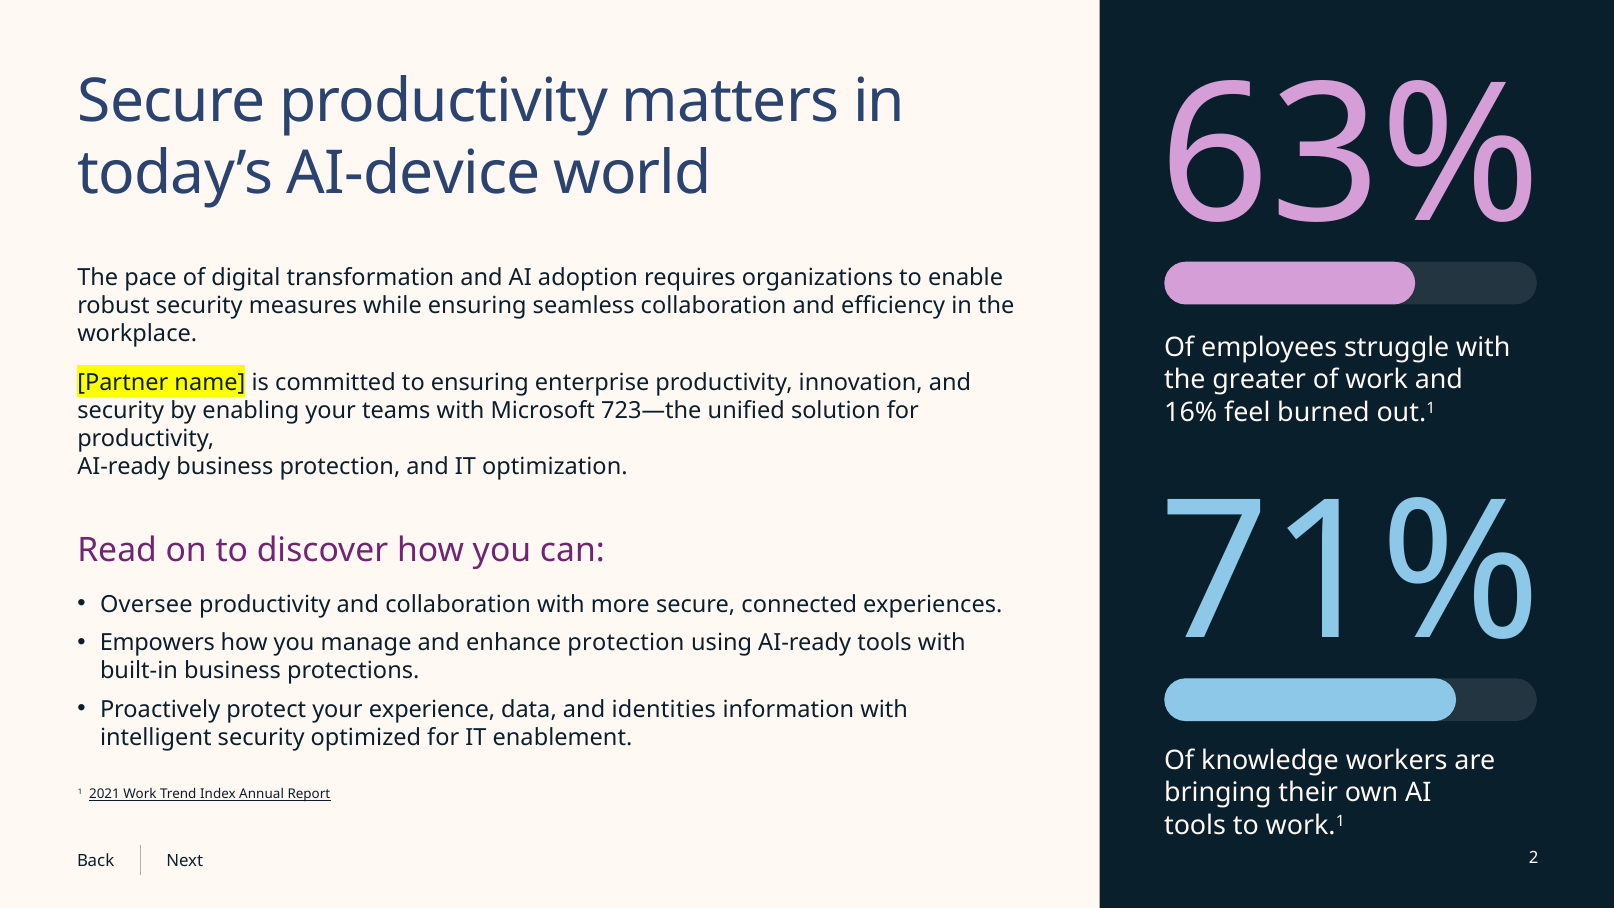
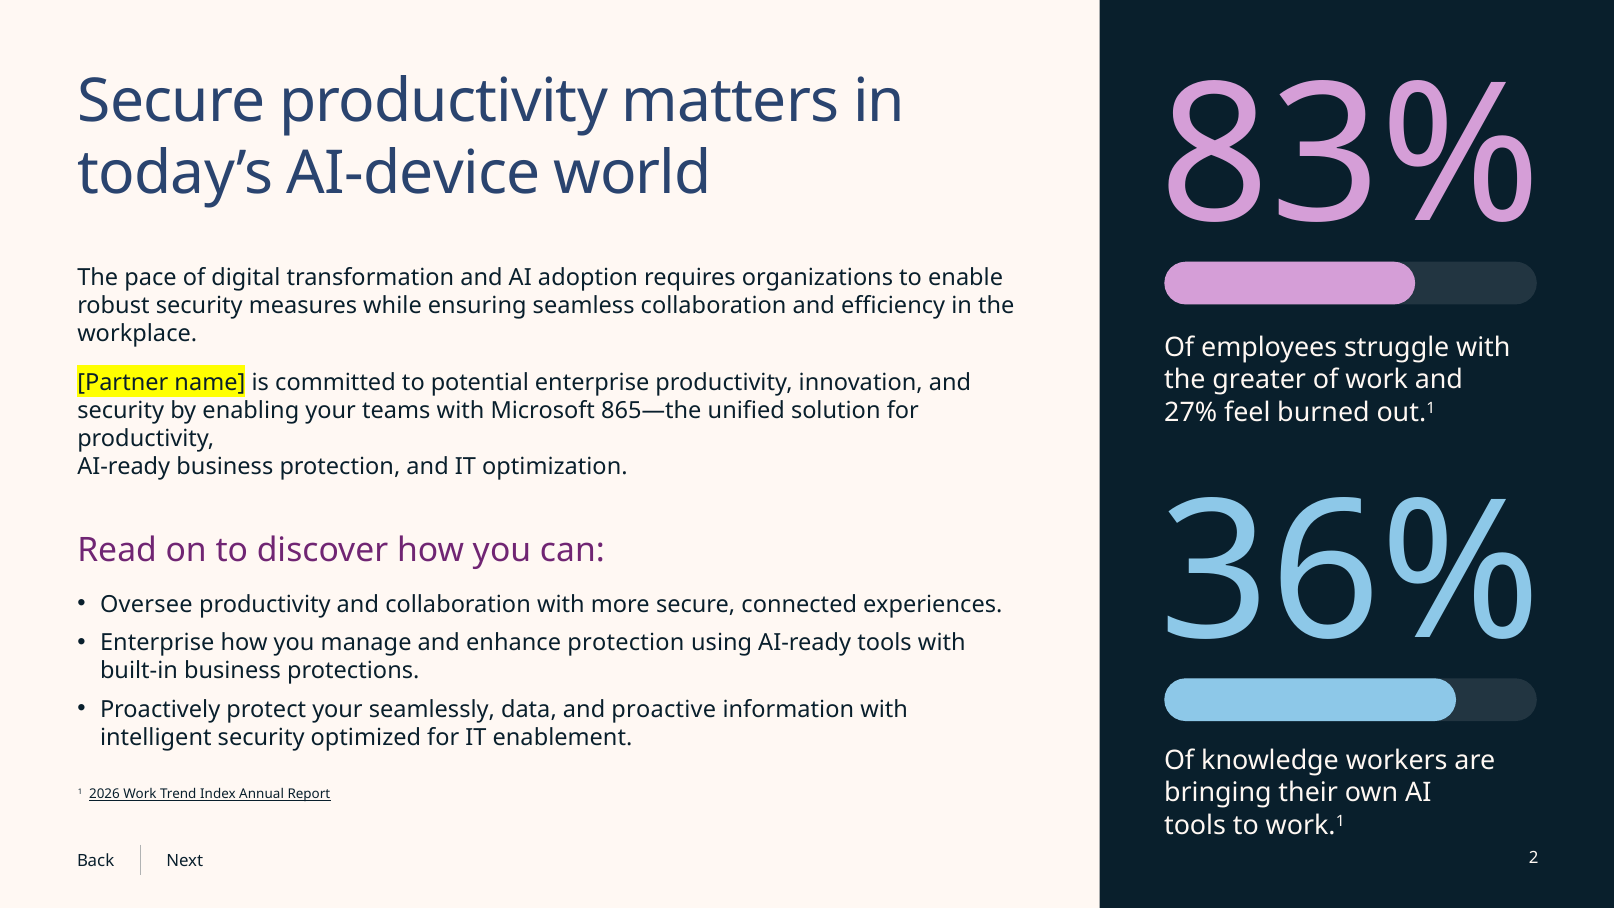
63%: 63% -> 83%
to ensuring: ensuring -> potential
723—the: 723—the -> 865—the
16%: 16% -> 27%
71%: 71% -> 36%
Empowers at (157, 643): Empowers -> Enterprise
experience: experience -> seamlessly
identities: identities -> proactive
2021: 2021 -> 2026
